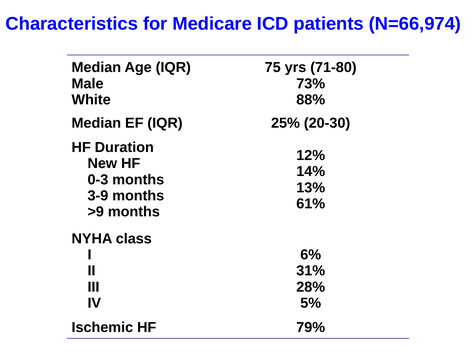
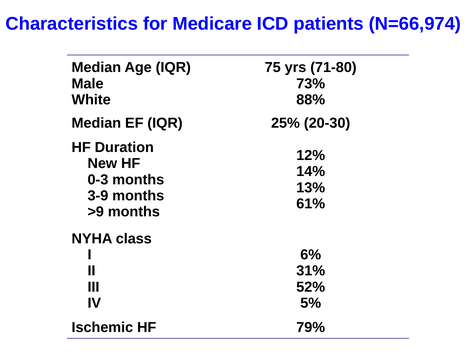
28%: 28% -> 52%
